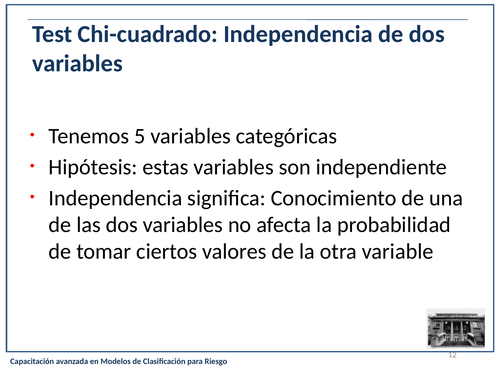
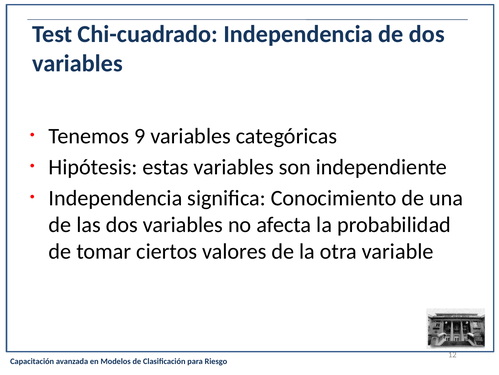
5: 5 -> 9
